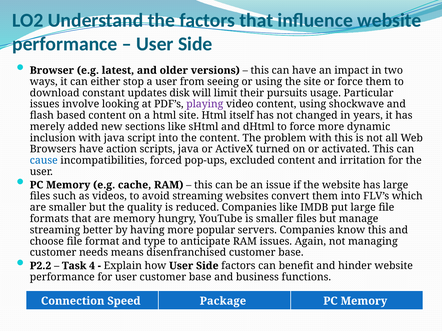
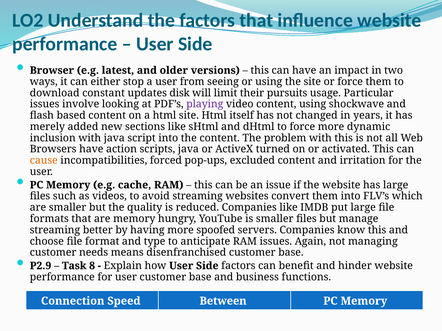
cause colour: blue -> orange
popular: popular -> spoofed
P2.2: P2.2 -> P2.9
4: 4 -> 8
Package: Package -> Between
